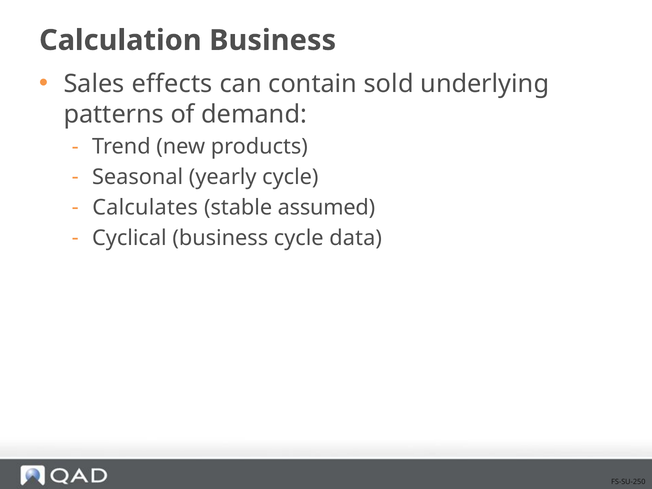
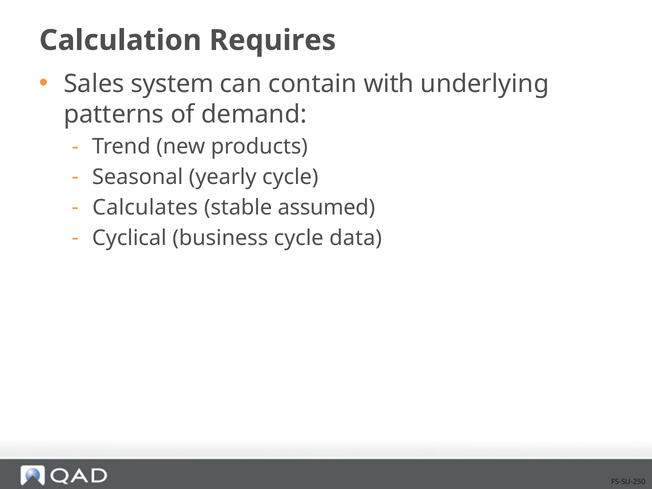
Calculation Business: Business -> Requires
effects: effects -> system
sold: sold -> with
